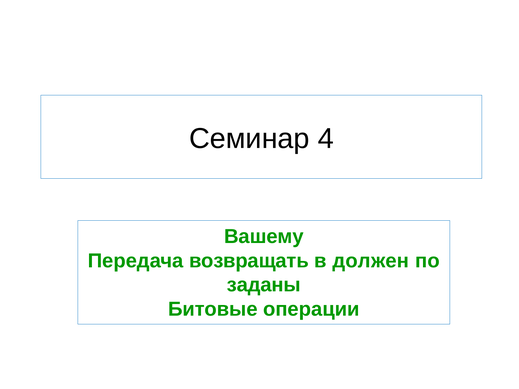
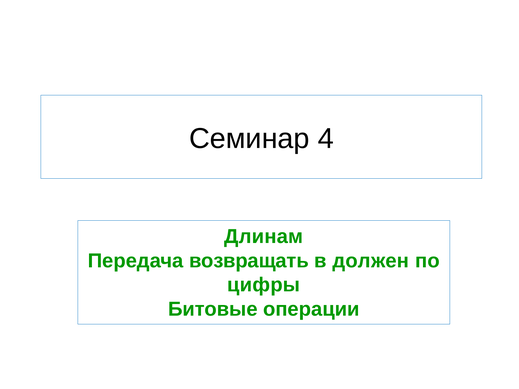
Вашему: Вашему -> Длинам
заданы: заданы -> цифры
